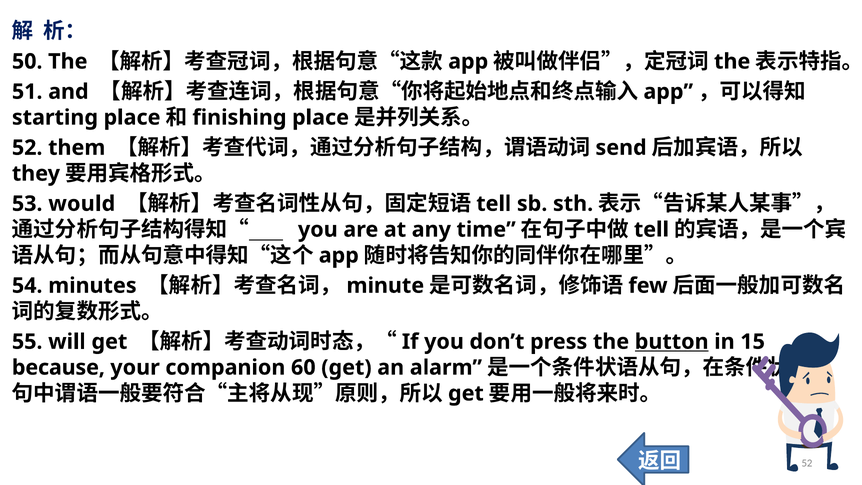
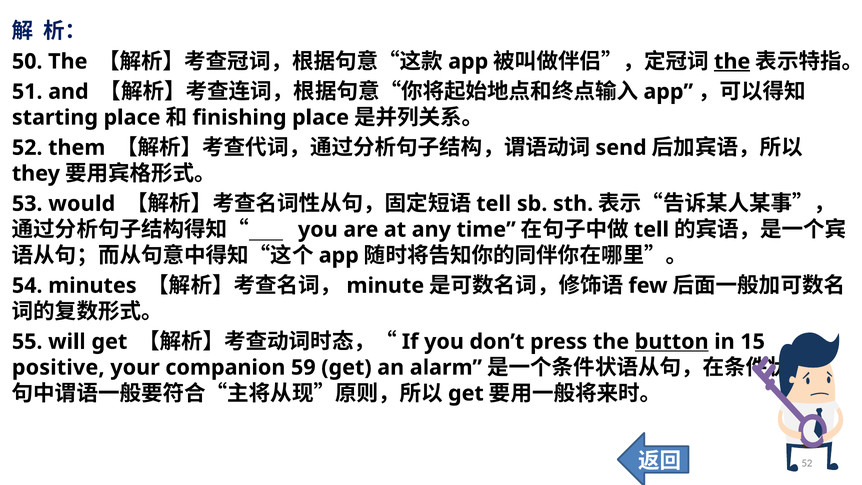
the at (732, 61) underline: none -> present
because: because -> positive
60: 60 -> 59
